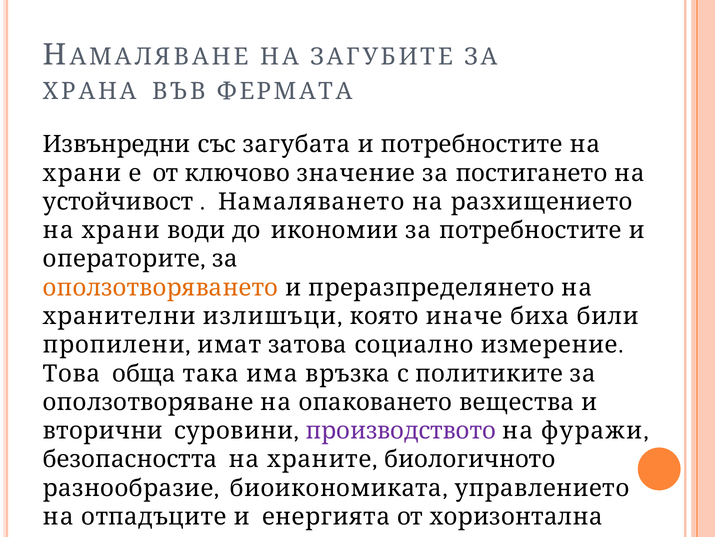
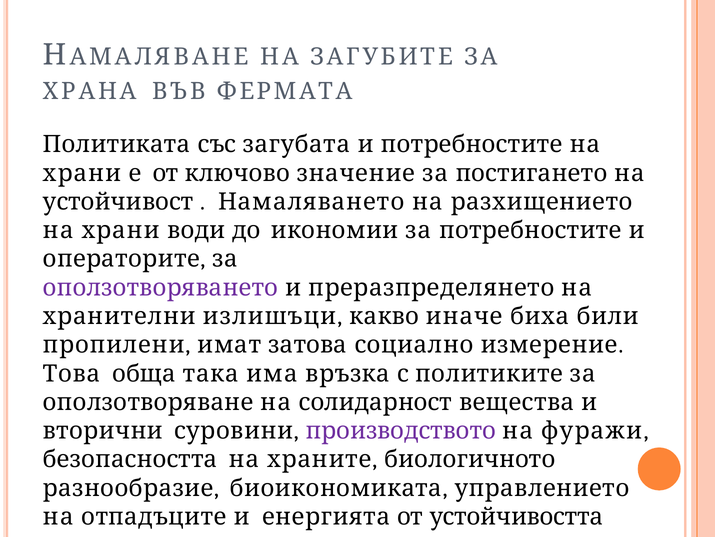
Извънредни: Извънредни -> Политиката
оползотворяването colour: orange -> purple
която: която -> какво
опаковането: опаковането -> солидарност
хоризонтална: хоризонтална -> устойчивостта
